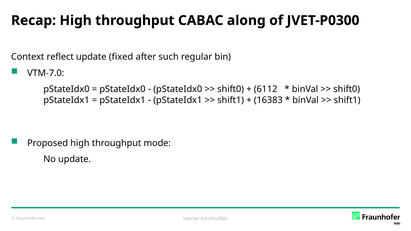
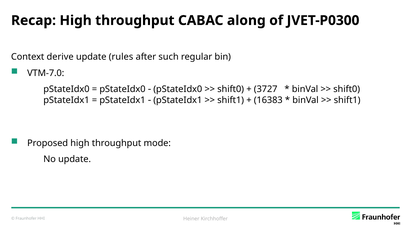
reflect: reflect -> derive
fixed: fixed -> rules
6112: 6112 -> 3727
